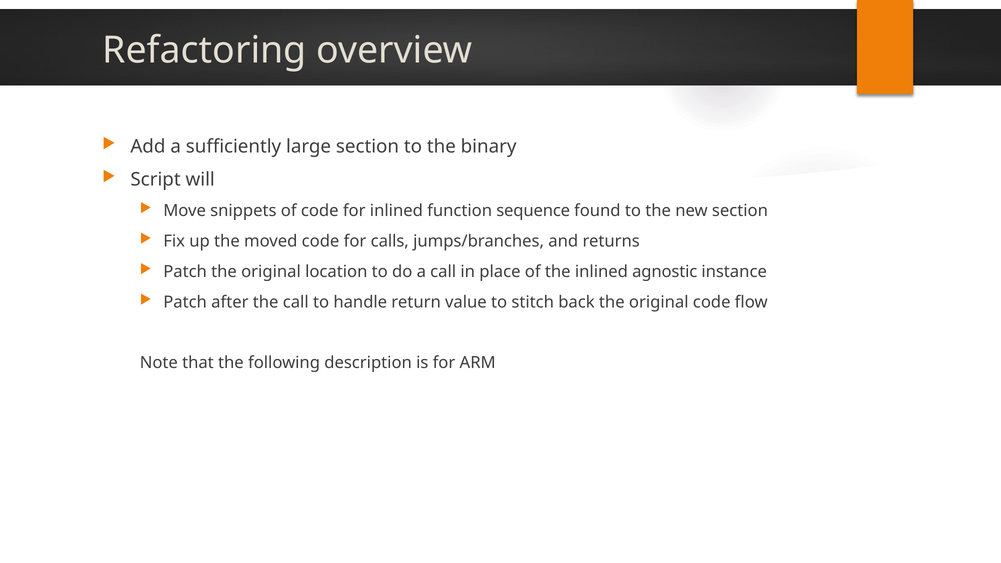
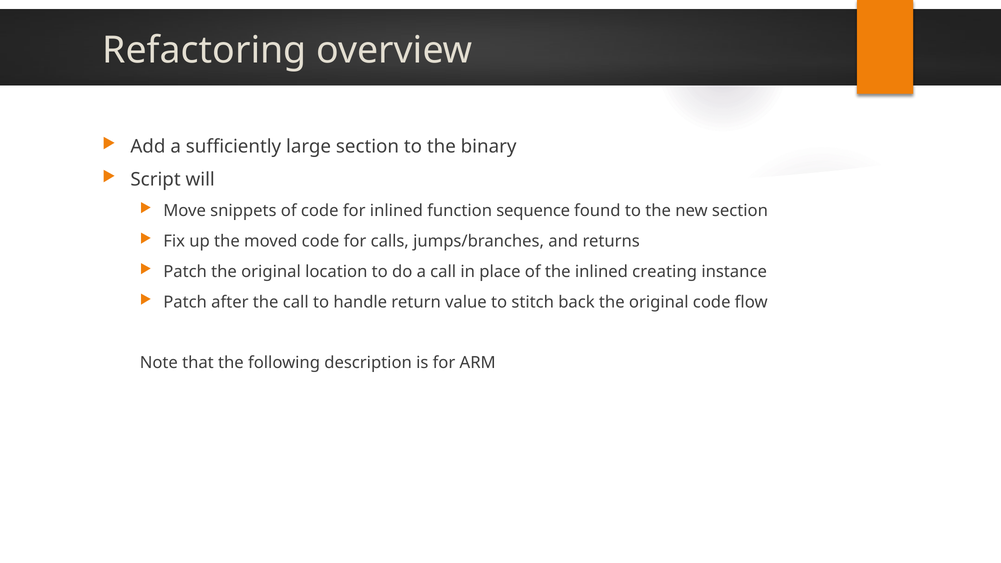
agnostic: agnostic -> creating
